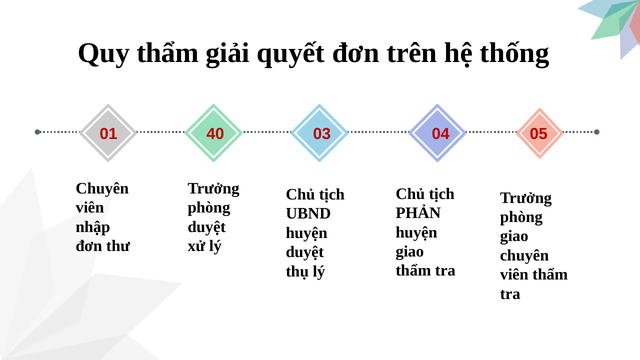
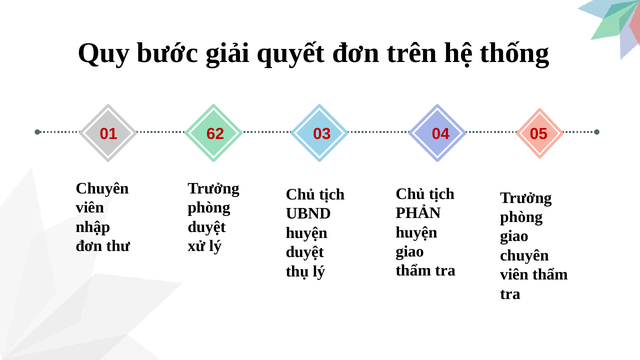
Quy thẩm: thẩm -> bước
40: 40 -> 62
